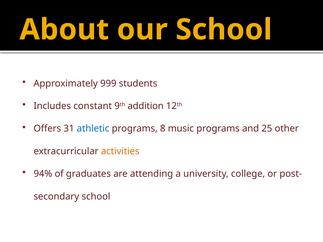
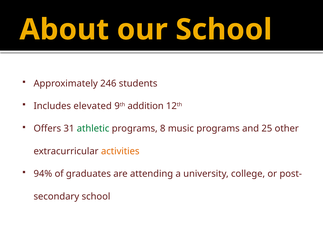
999: 999 -> 246
constant: constant -> elevated
athletic colour: blue -> green
